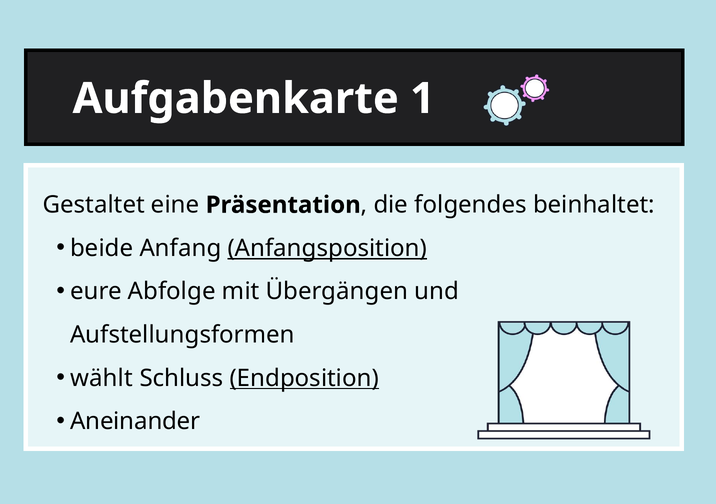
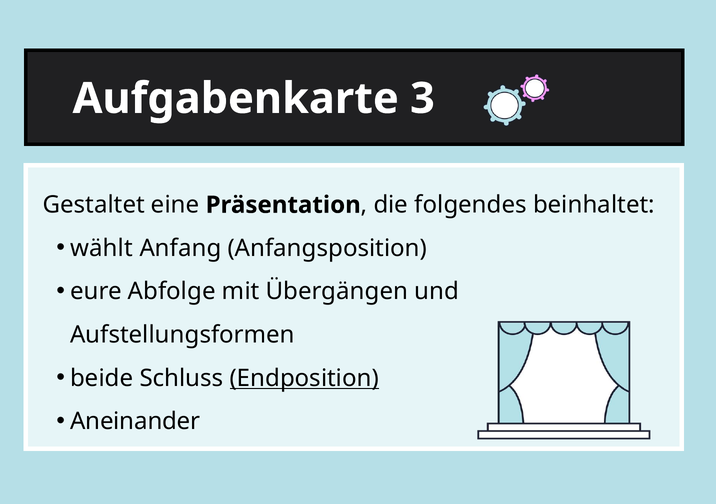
1: 1 -> 3
beide: beide -> wählt
Anfangsposition underline: present -> none
wählt: wählt -> beide
